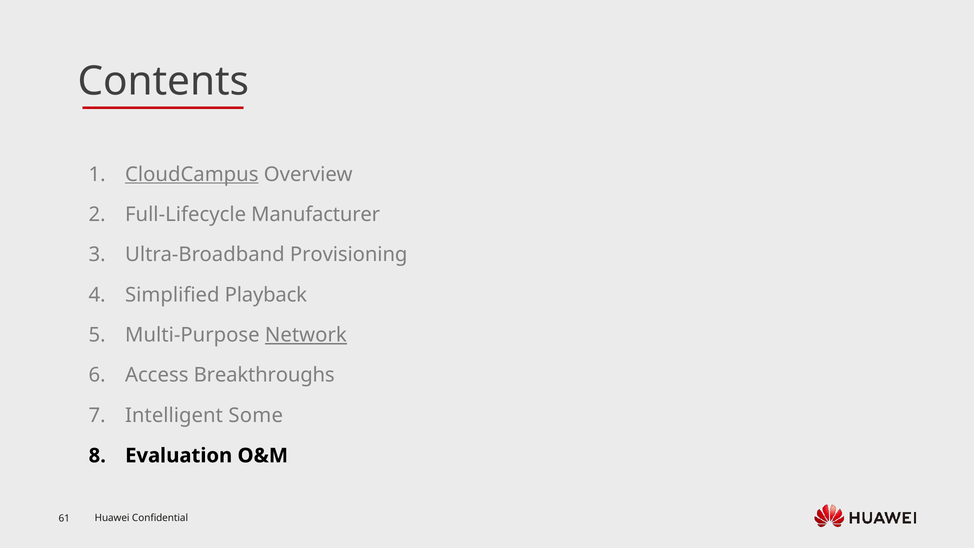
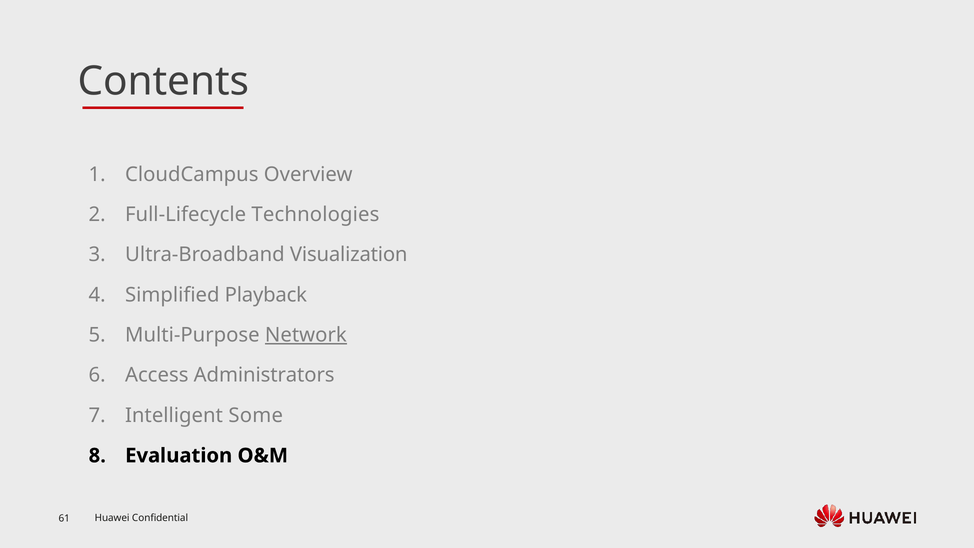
CloudCampus underline: present -> none
Manufacturer: Manufacturer -> Technologies
Provisioning: Provisioning -> Visualization
Breakthroughs: Breakthroughs -> Administrators
